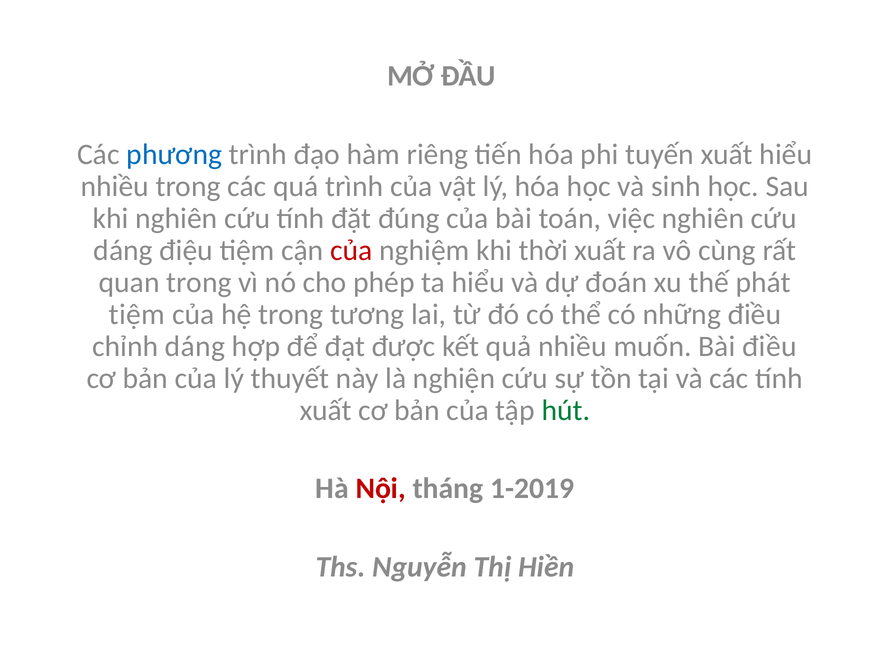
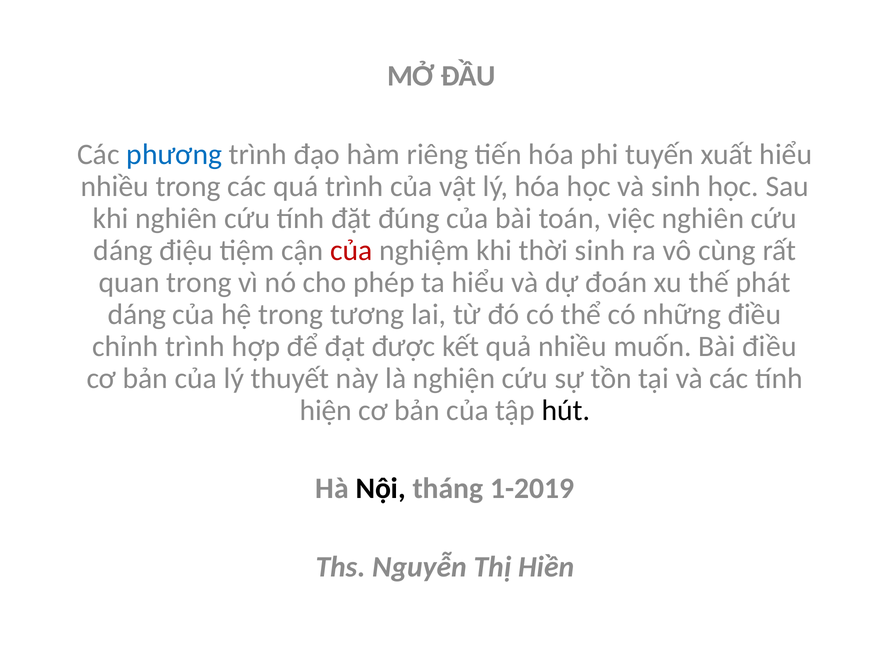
thời xuất: xuất -> sinh
tiệm at (137, 315): tiệm -> dáng
chỉnh dáng: dáng -> trình
xuất at (326, 411): xuất -> hiện
hút colour: green -> black
Nội colour: red -> black
